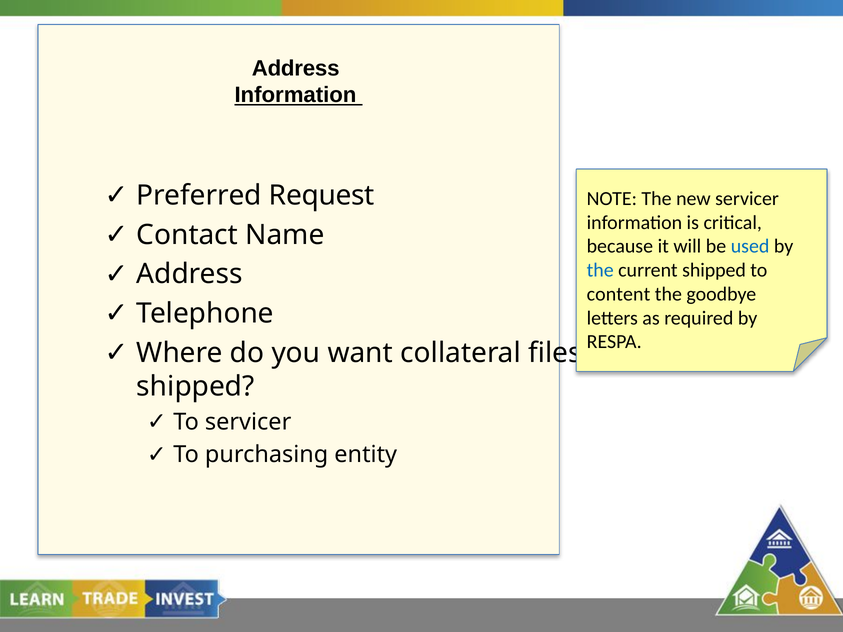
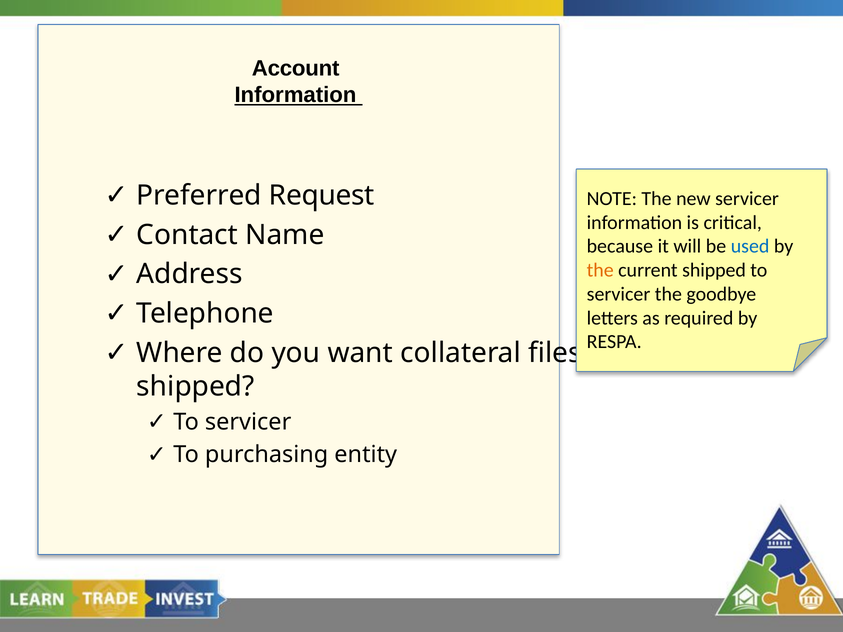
Address at (296, 68): Address -> Account
the at (600, 270) colour: blue -> orange
content at (618, 294): content -> servicer
